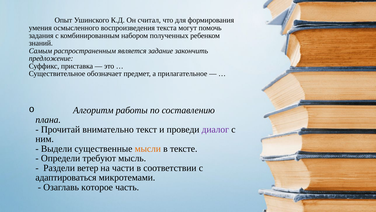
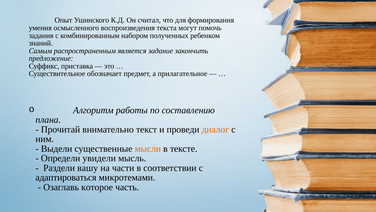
диалог colour: purple -> orange
требуют: требуют -> увидели
ветер: ветер -> вашу
